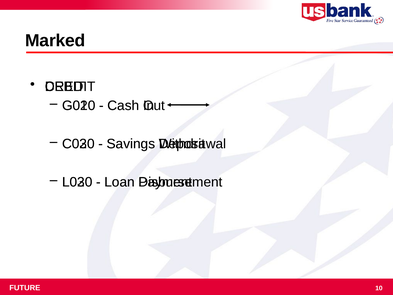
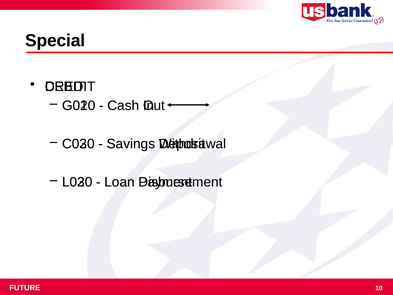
Marked: Marked -> Special
